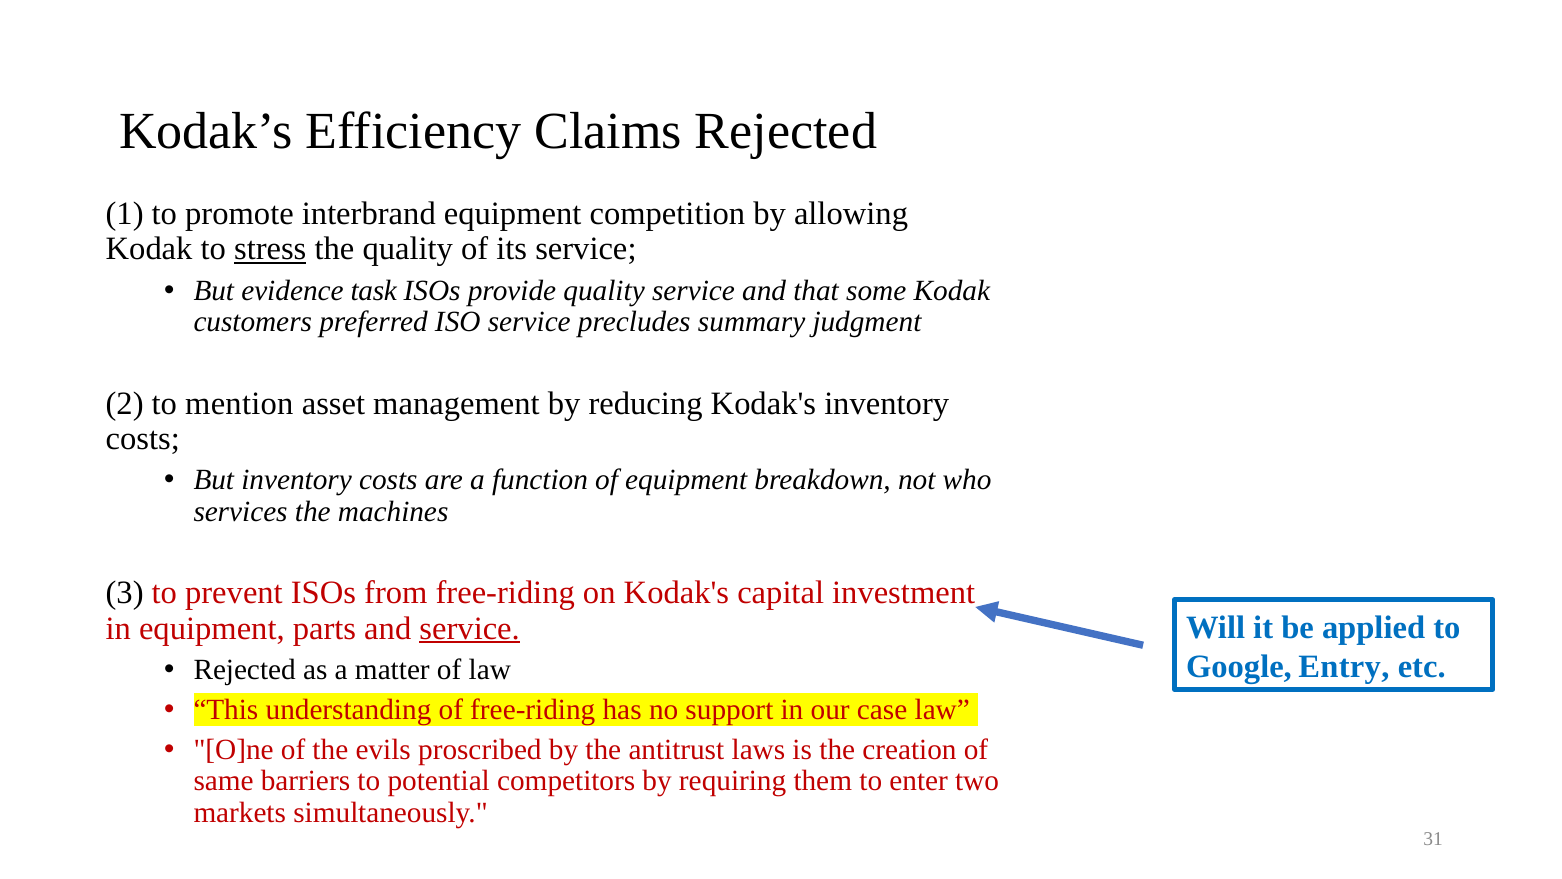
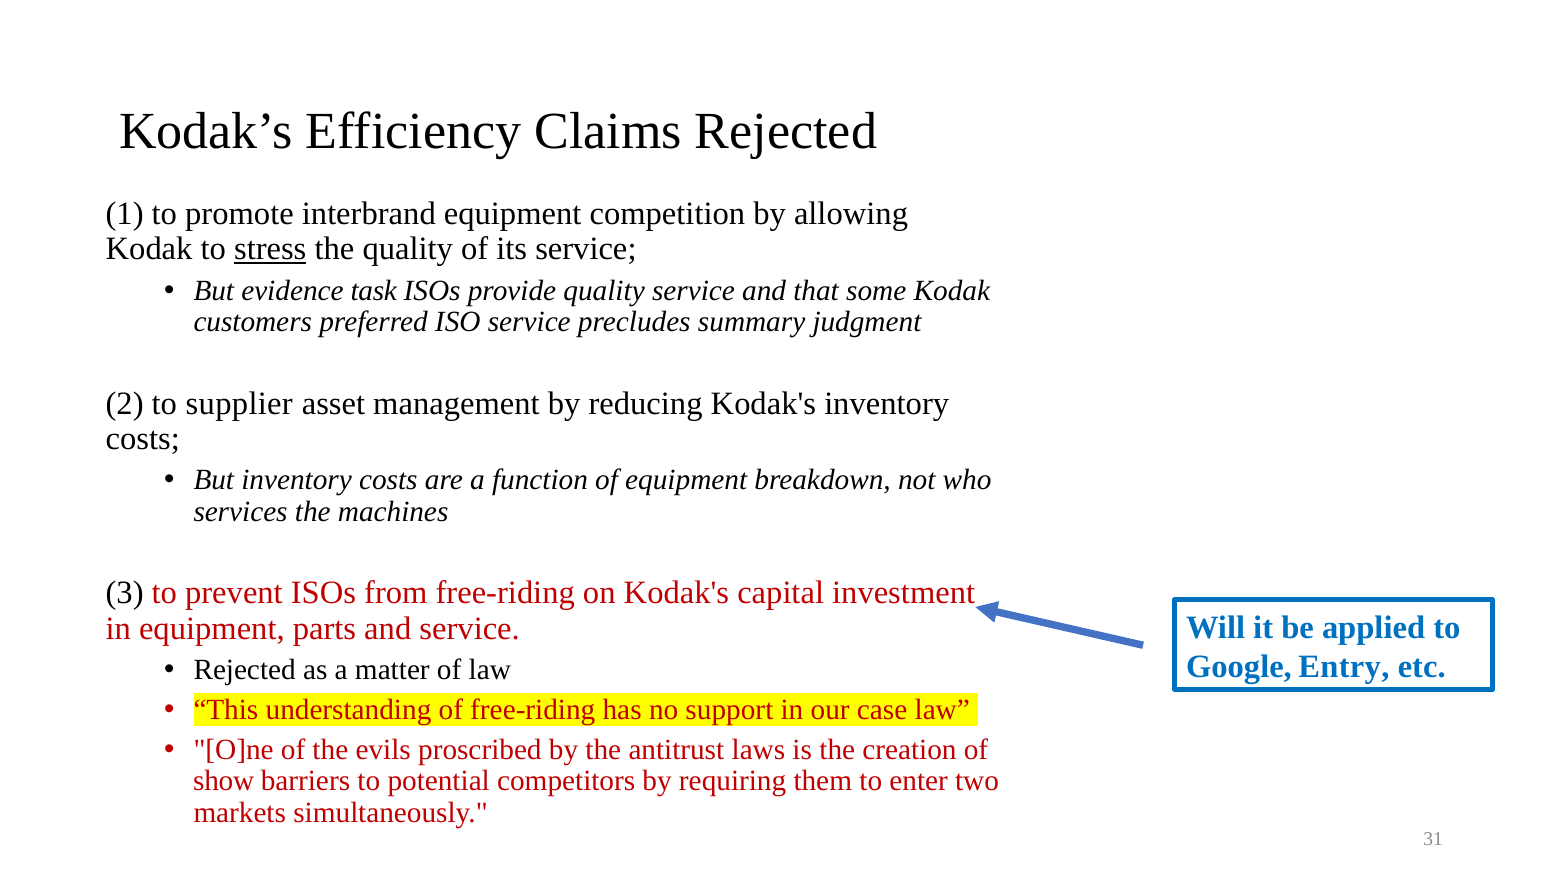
mention: mention -> supplier
service at (470, 628) underline: present -> none
same: same -> show
